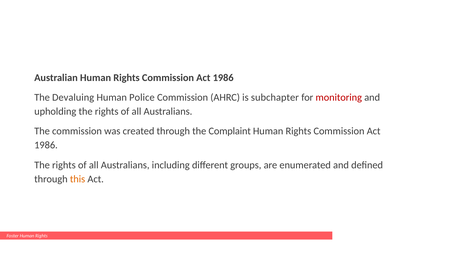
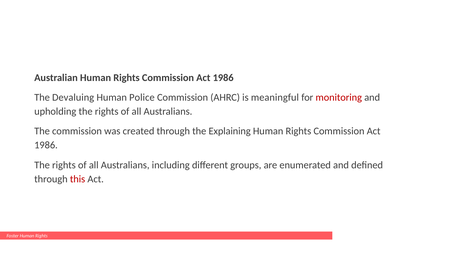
subchapter: subchapter -> meaningful
Complaint: Complaint -> Explaining
this colour: orange -> red
